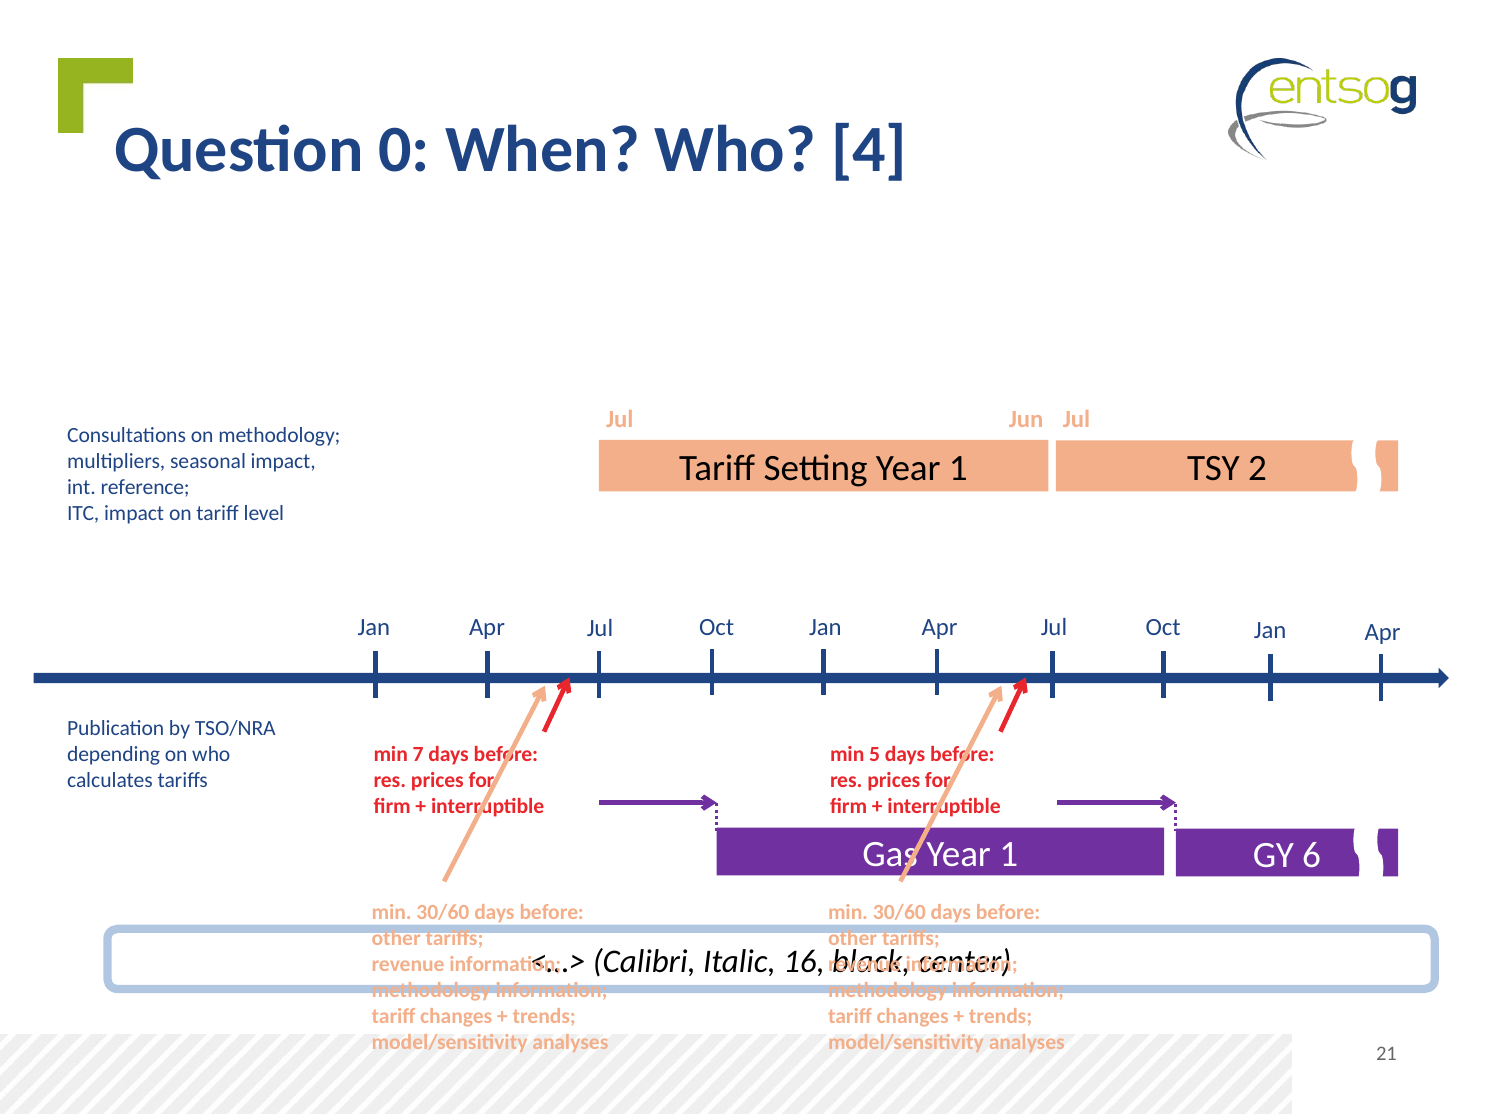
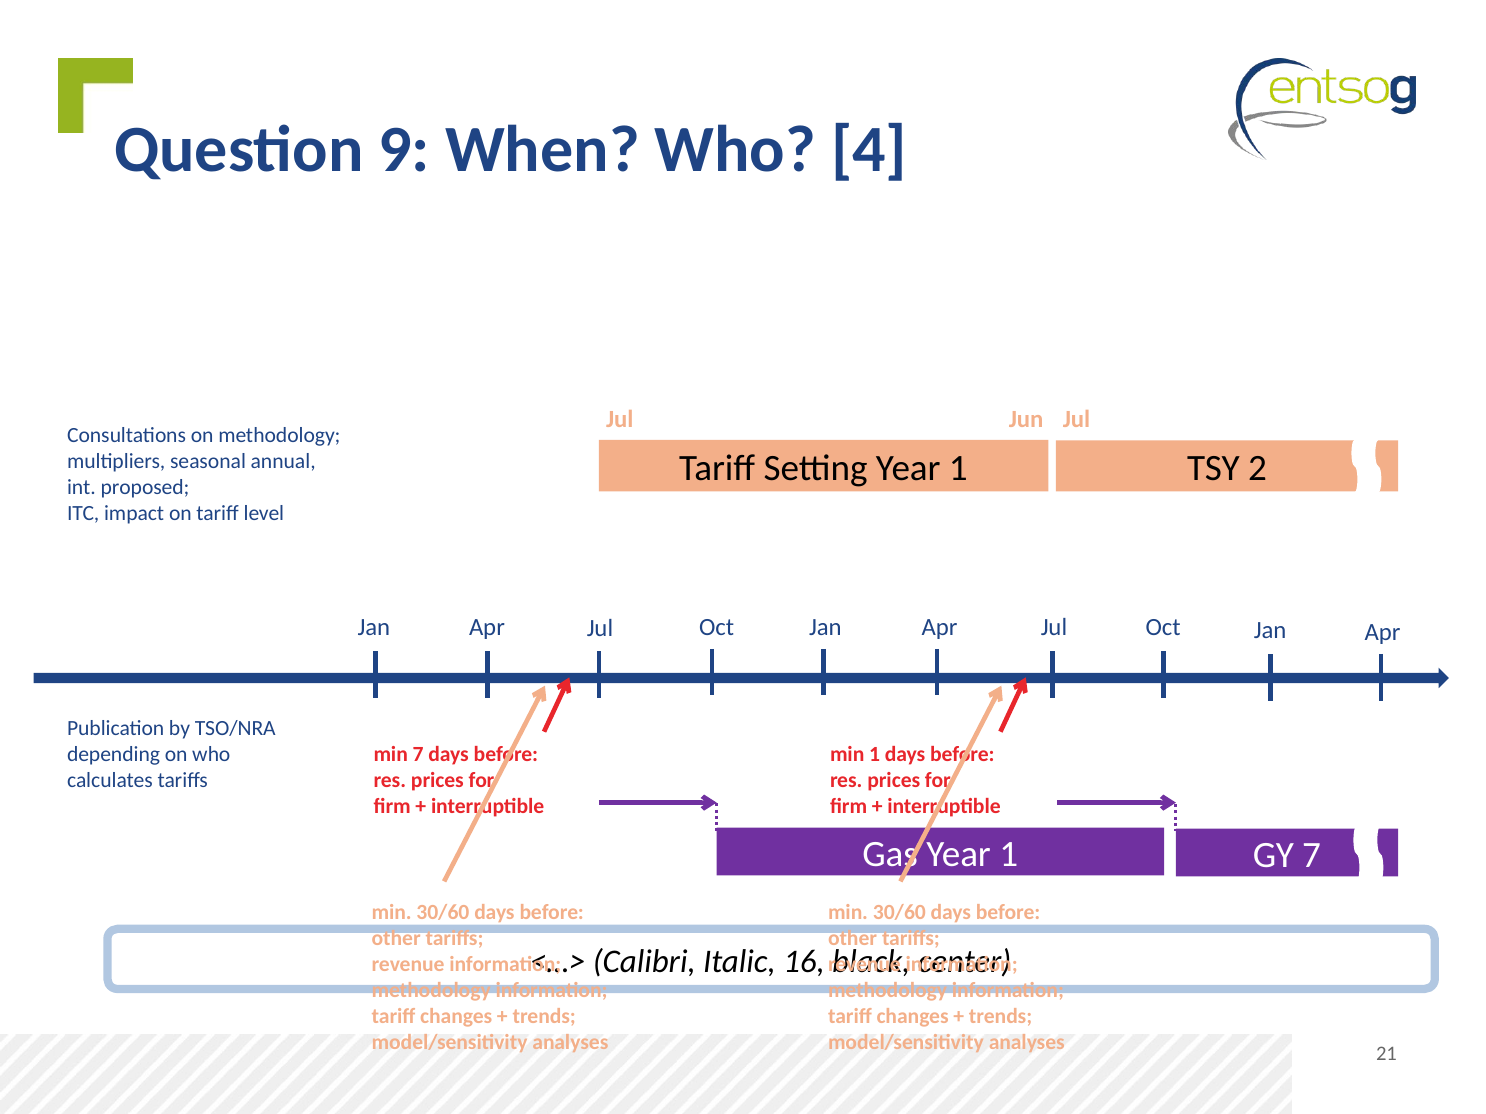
0: 0 -> 9
seasonal impact: impact -> annual
reference: reference -> proposed
min 5: 5 -> 1
GY 6: 6 -> 7
